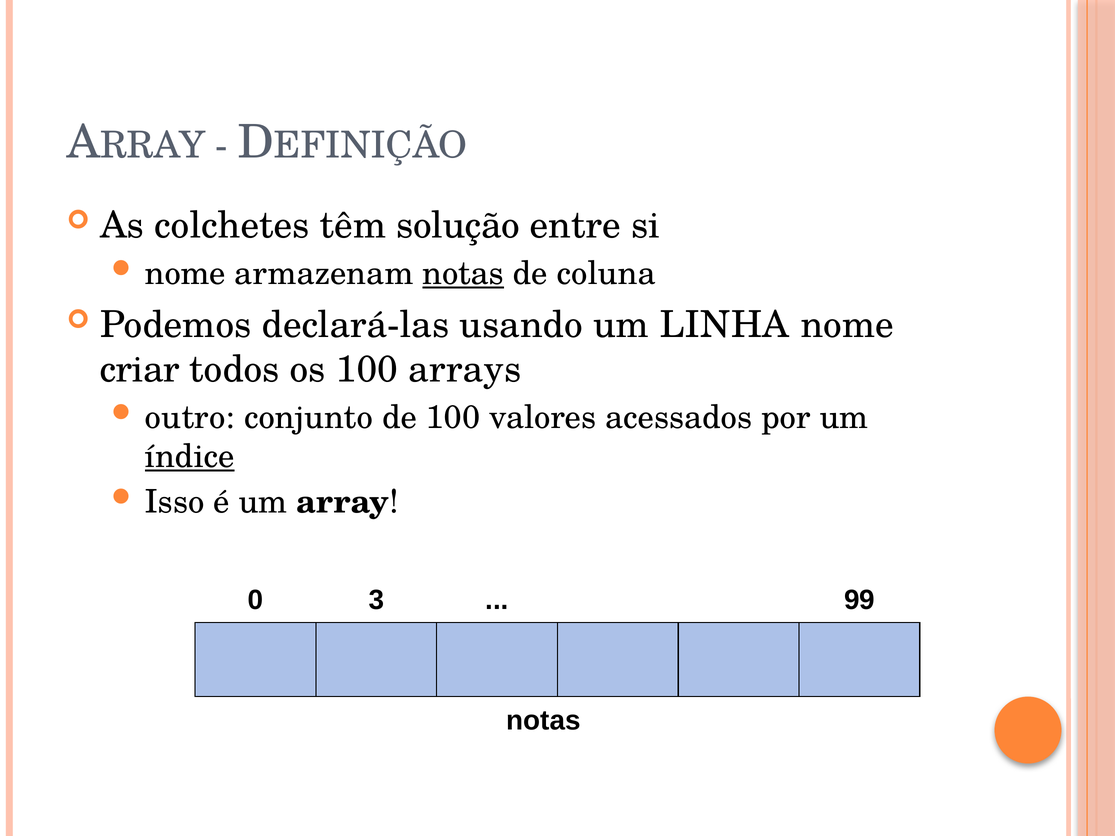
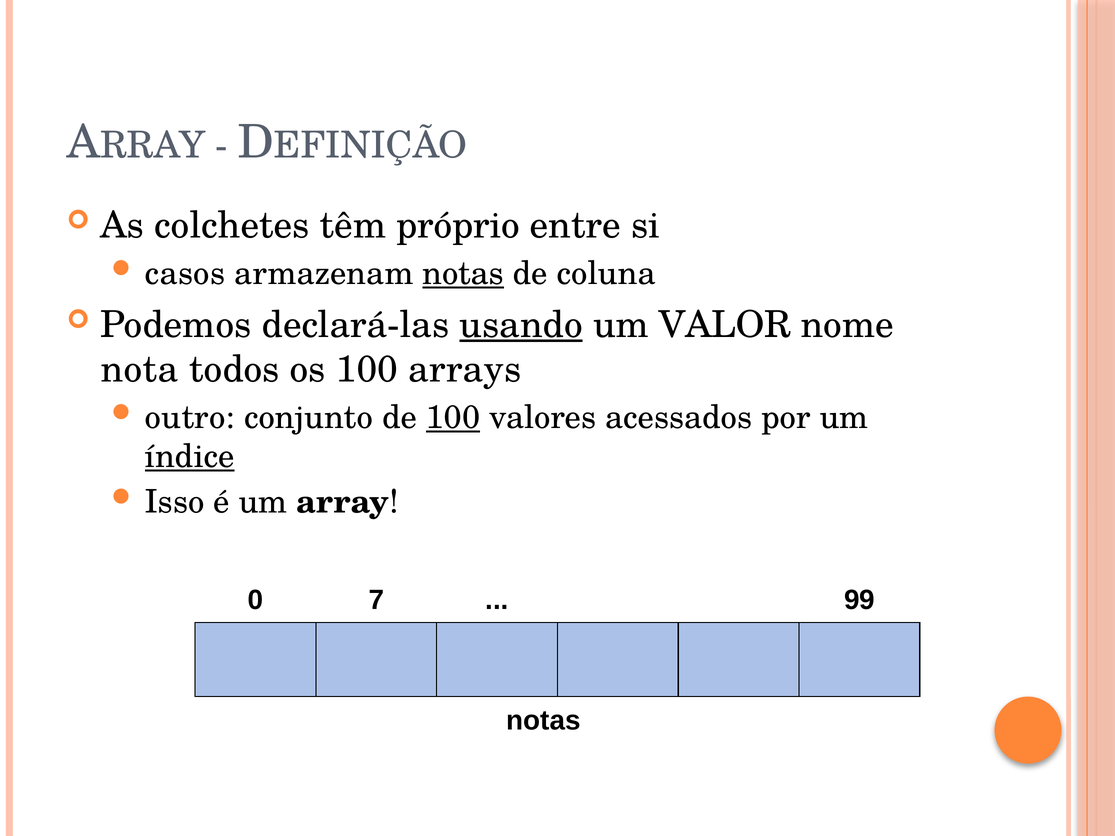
solução: solução -> próprio
nome at (185, 274): nome -> casos
usando underline: none -> present
LINHA: LINHA -> VALOR
criar: criar -> nota
100 at (453, 418) underline: none -> present
3: 3 -> 7
